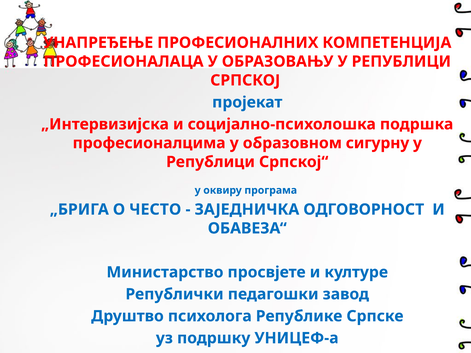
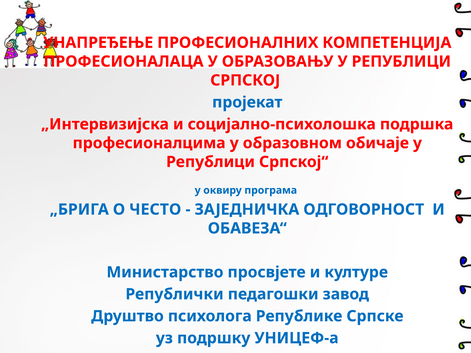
сигурну: сигурну -> обичаје
